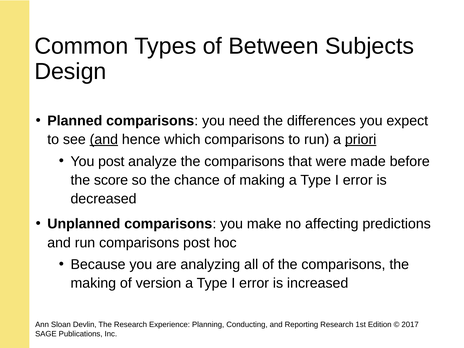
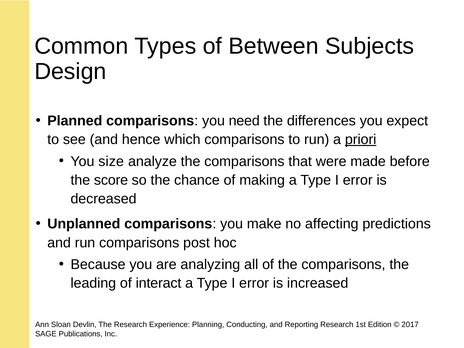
and at (104, 139) underline: present -> none
You post: post -> size
making at (93, 283): making -> leading
version: version -> interact
